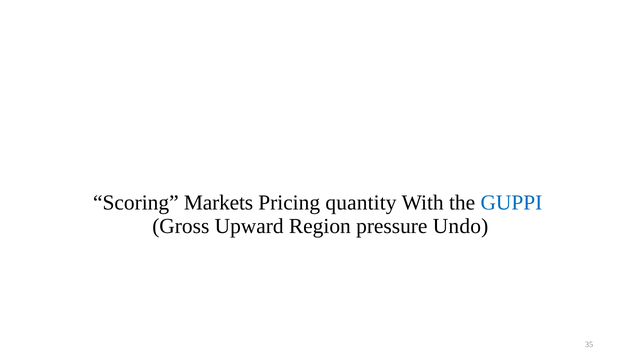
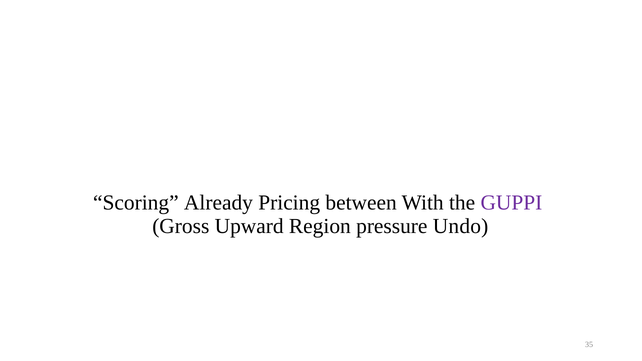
Markets: Markets -> Already
quantity: quantity -> between
GUPPI colour: blue -> purple
